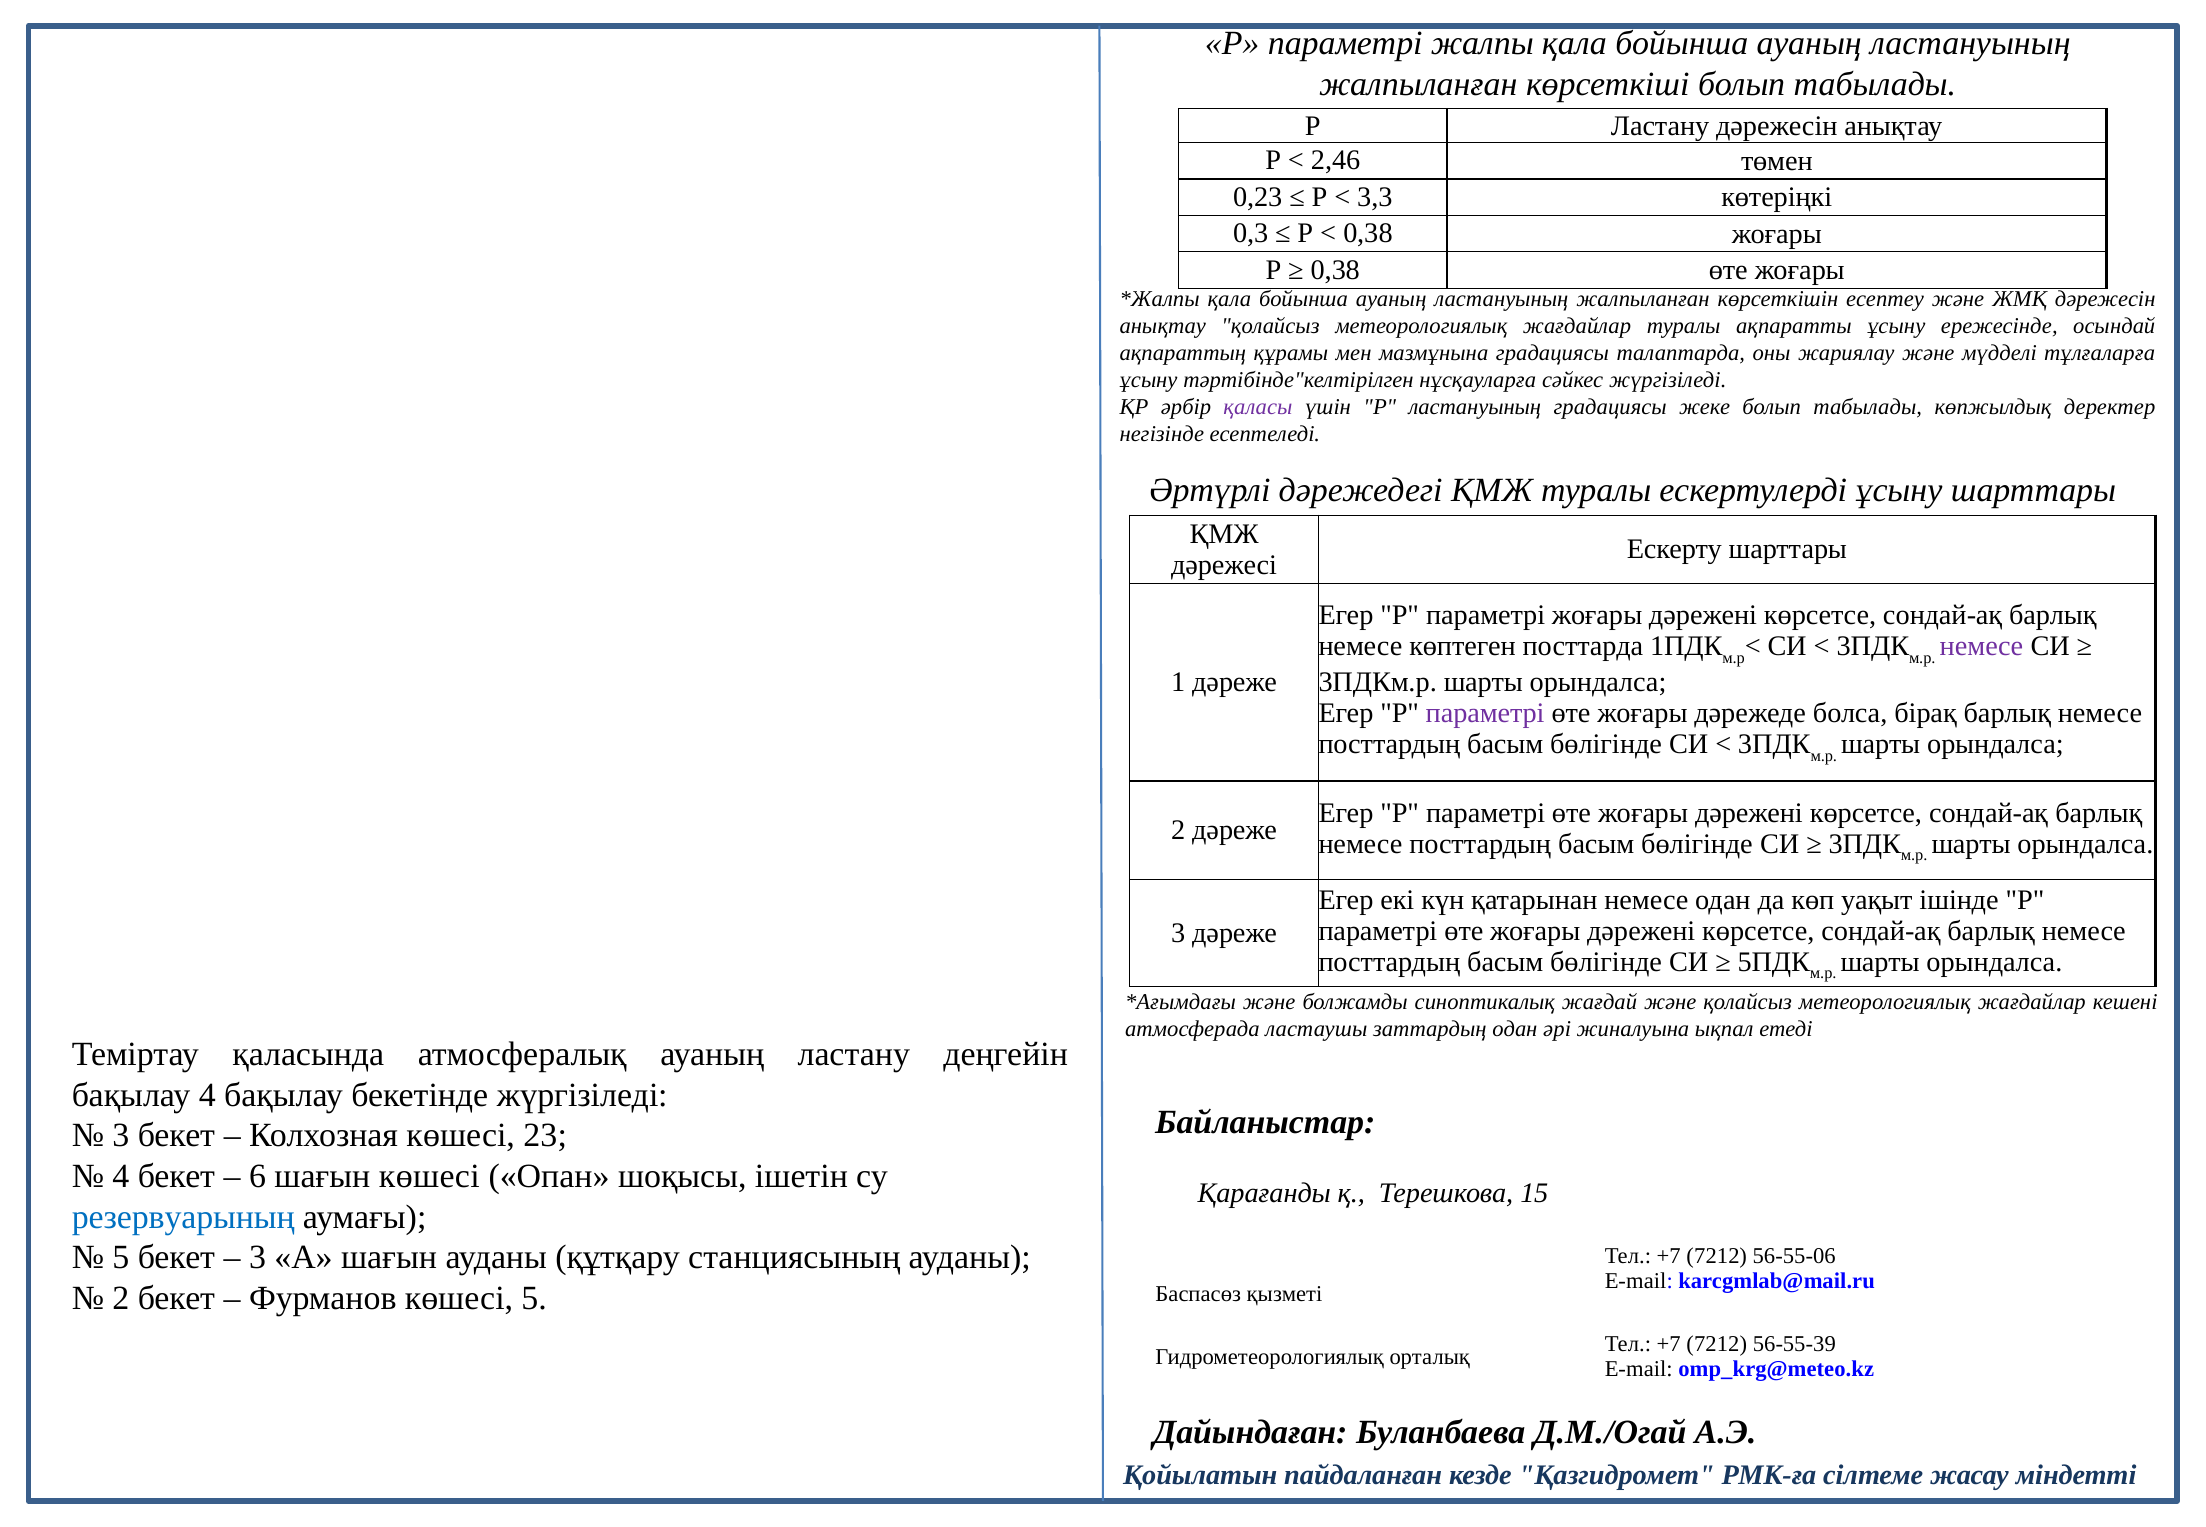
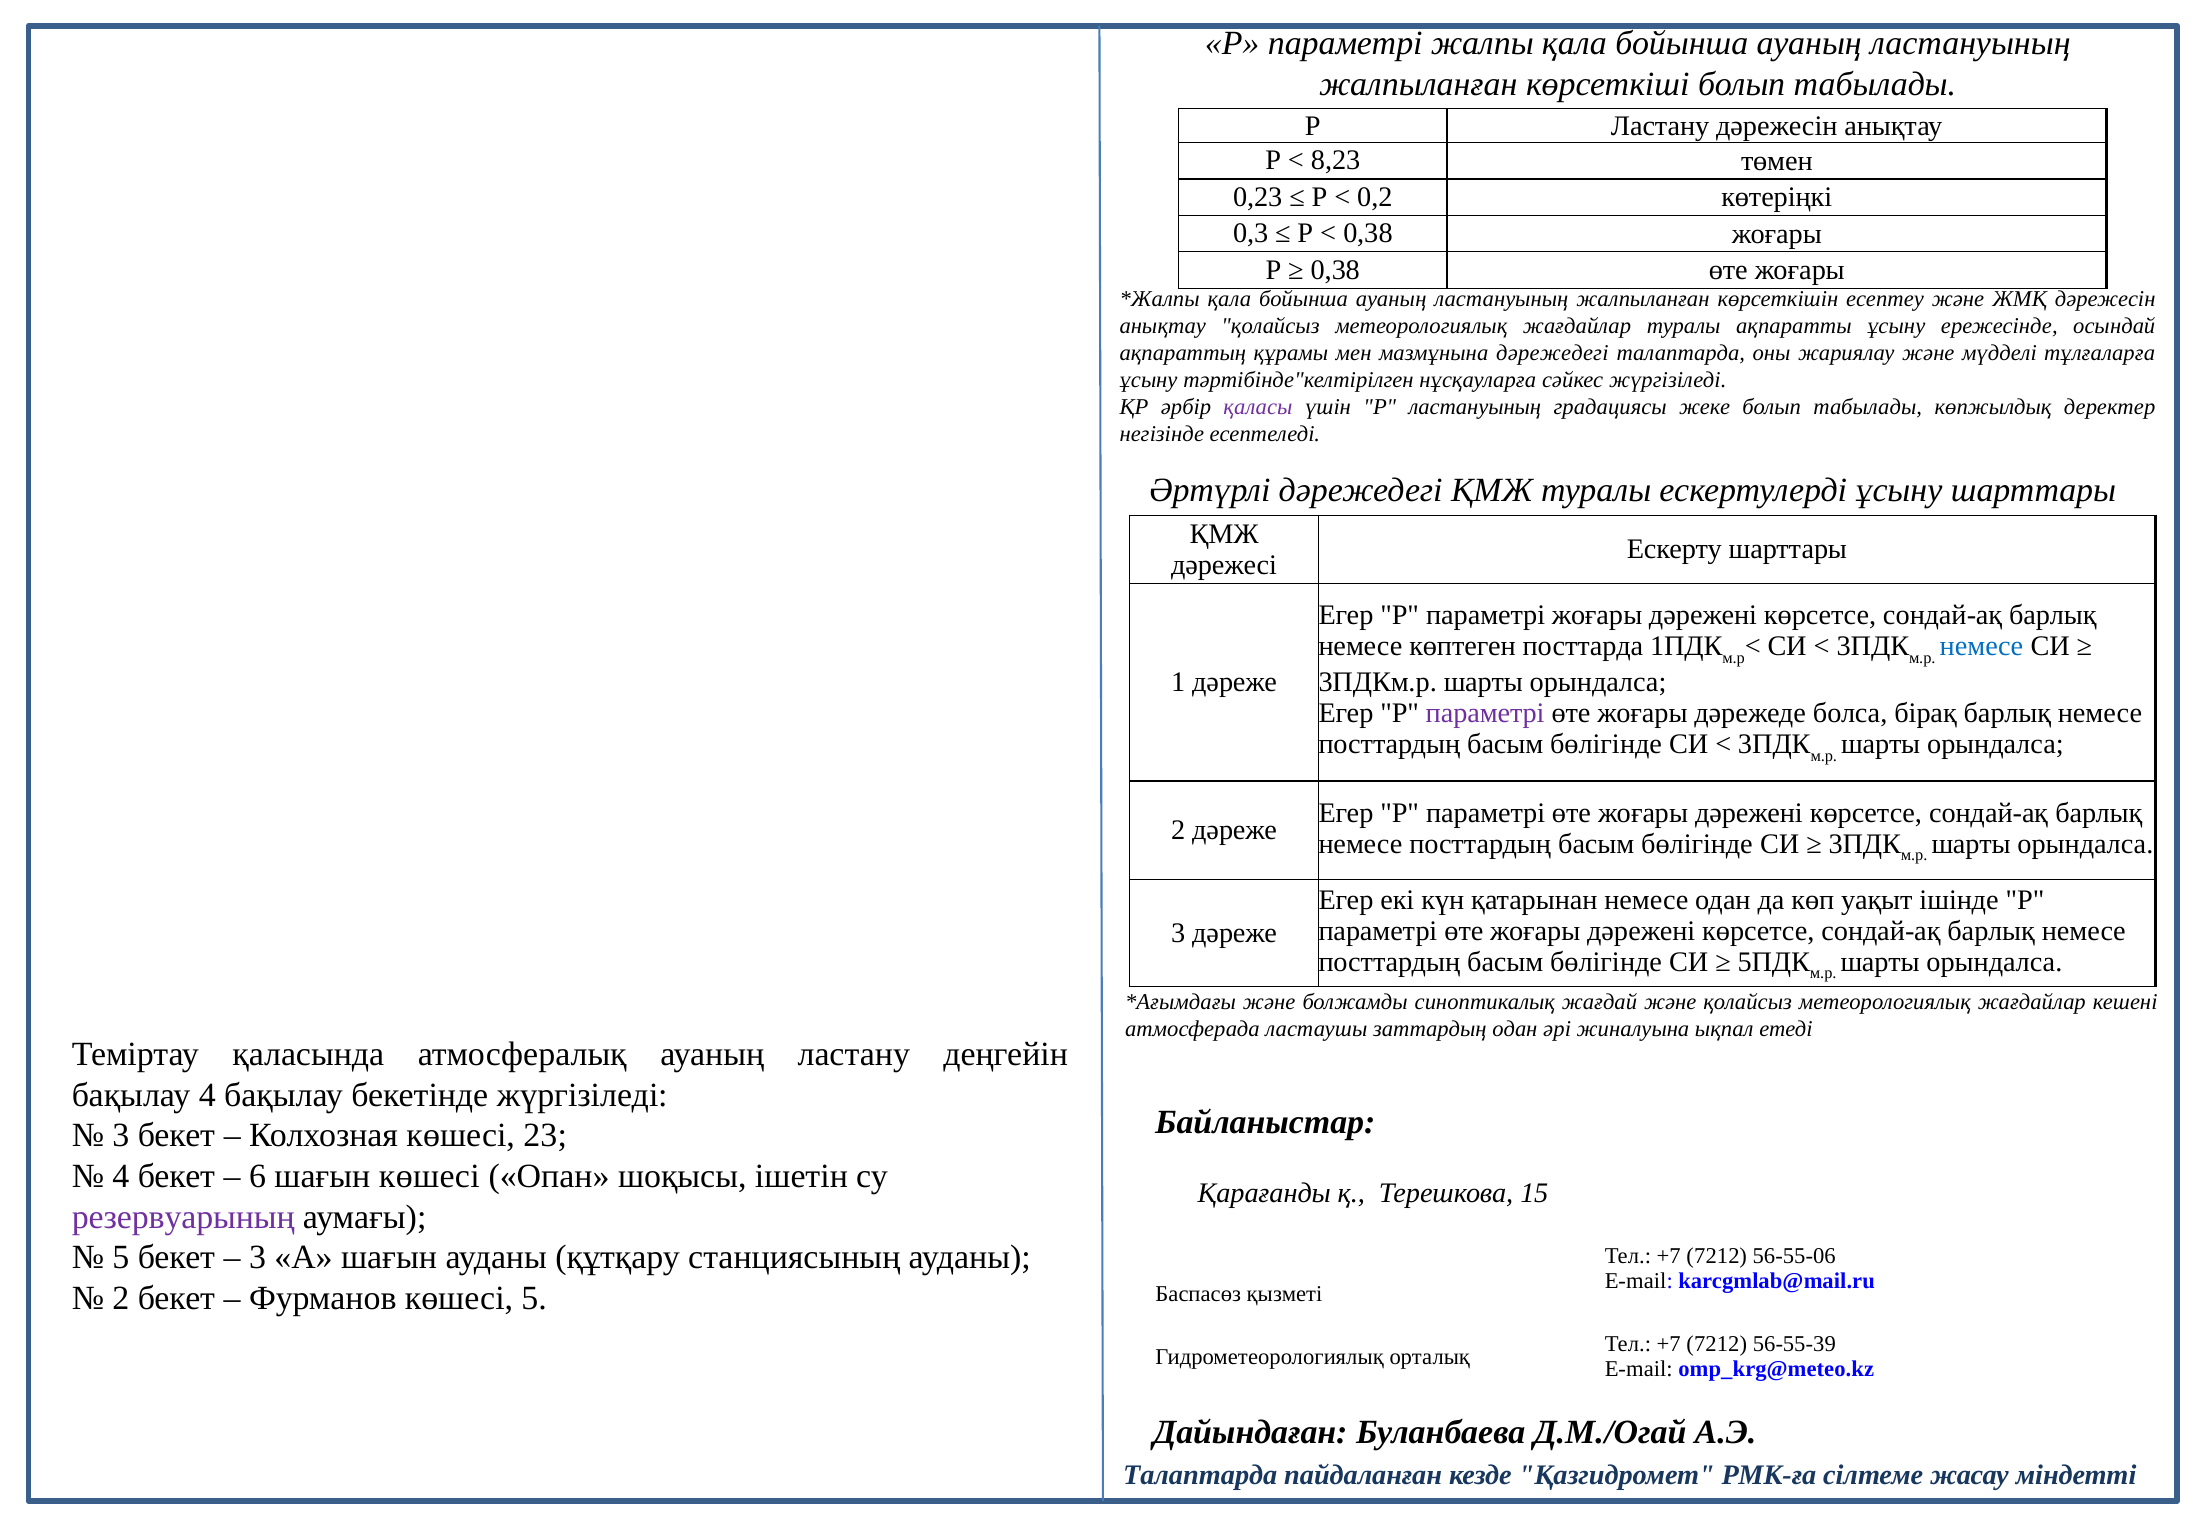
2,46: 2,46 -> 8,23
3,3: 3,3 -> 0,2
мазмұнына градациясы: градациясы -> дәрежедегі
немесе at (1981, 647) colour: purple -> blue
резервуарының colour: blue -> purple
Қойылатын at (1200, 1475): Қойылатын -> Талаптарда
